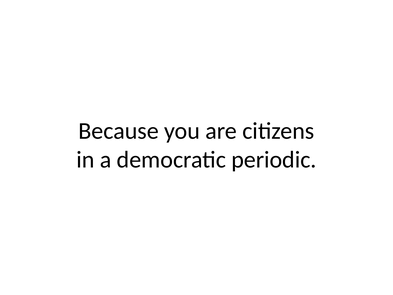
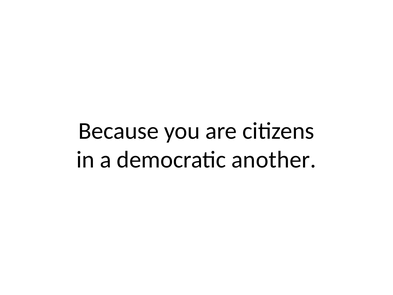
periodic: periodic -> another
